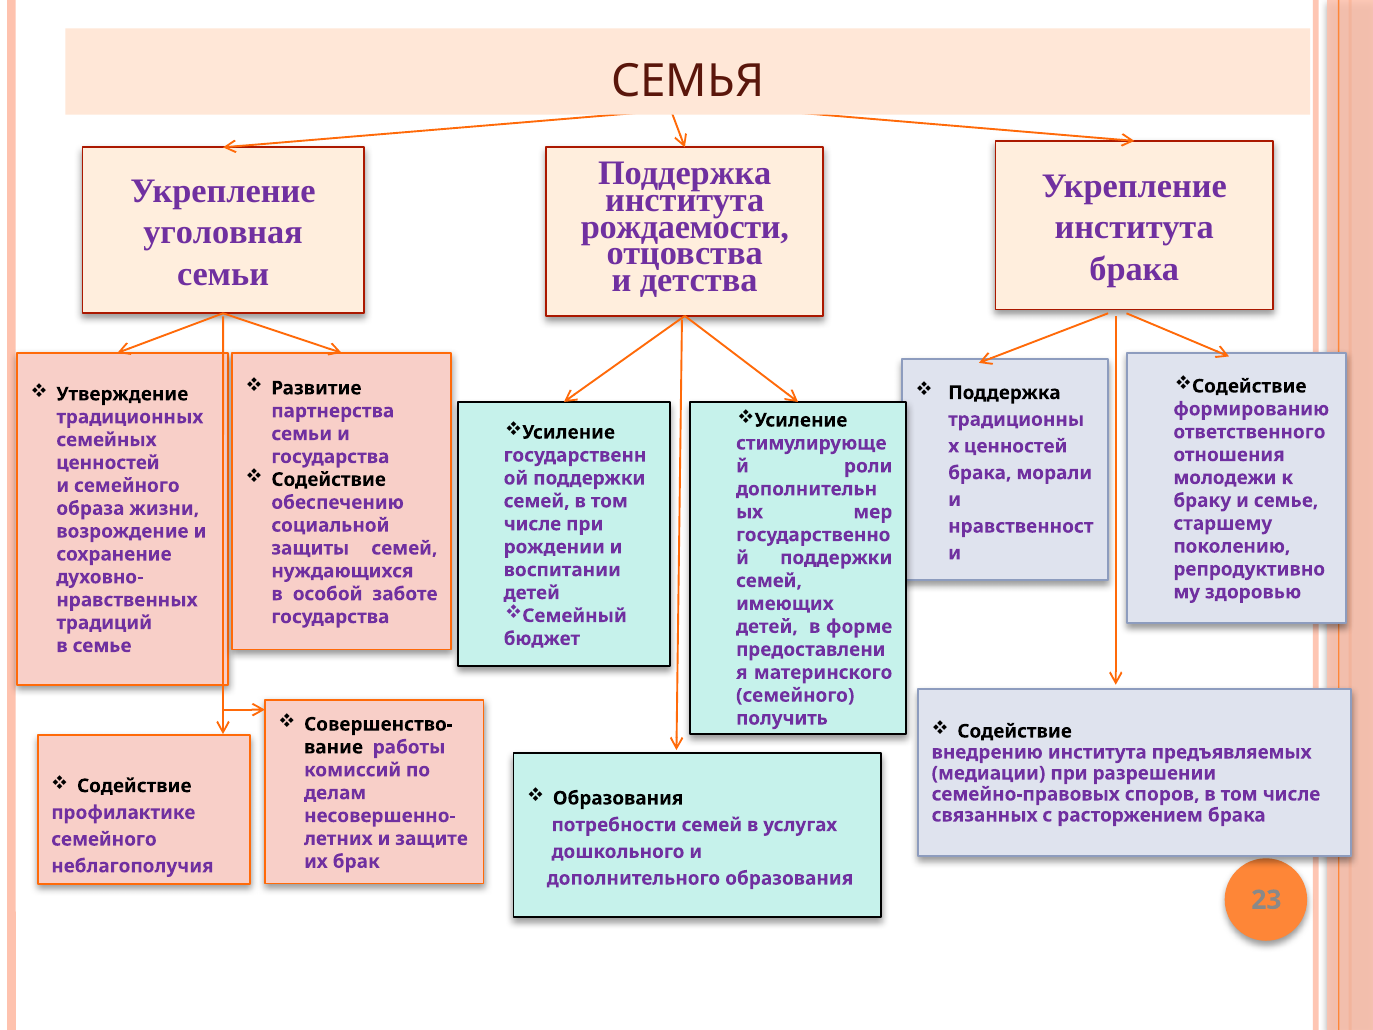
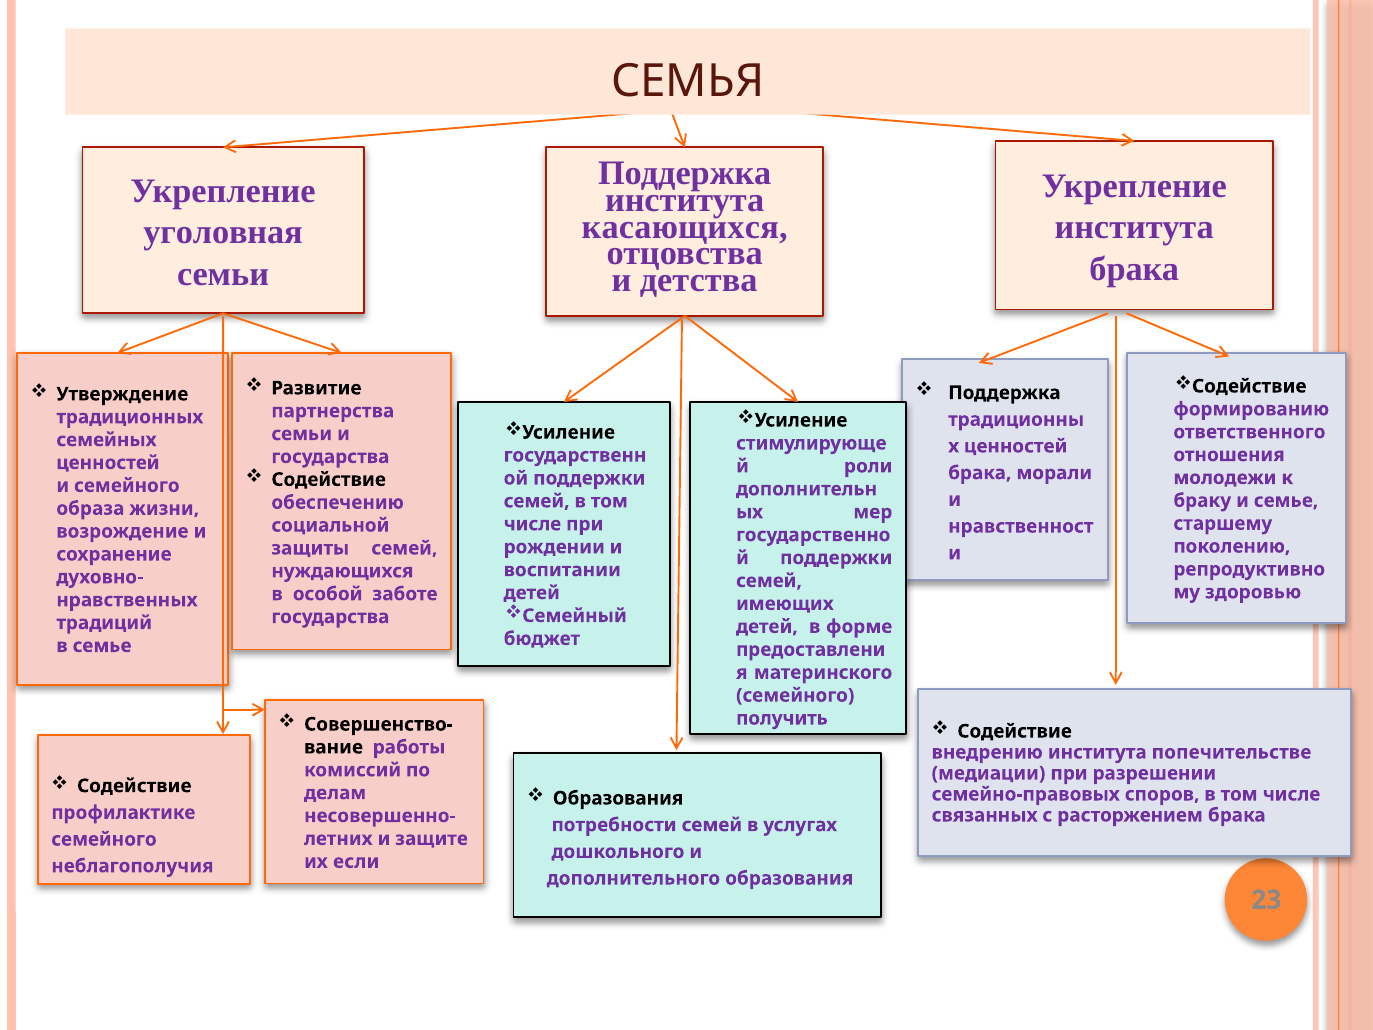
рождаемости: рождаемости -> касающихся
предъявляемых: предъявляемых -> попечительстве
брак: брак -> если
